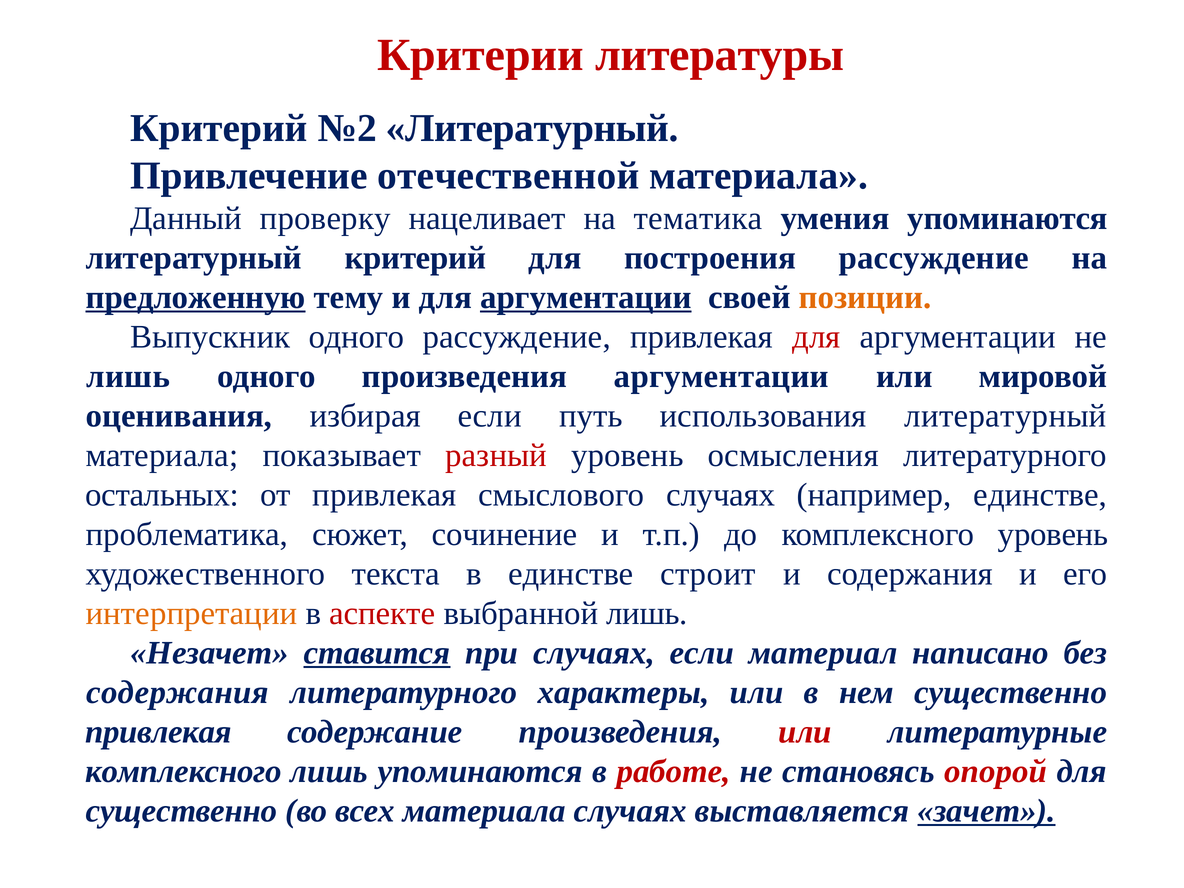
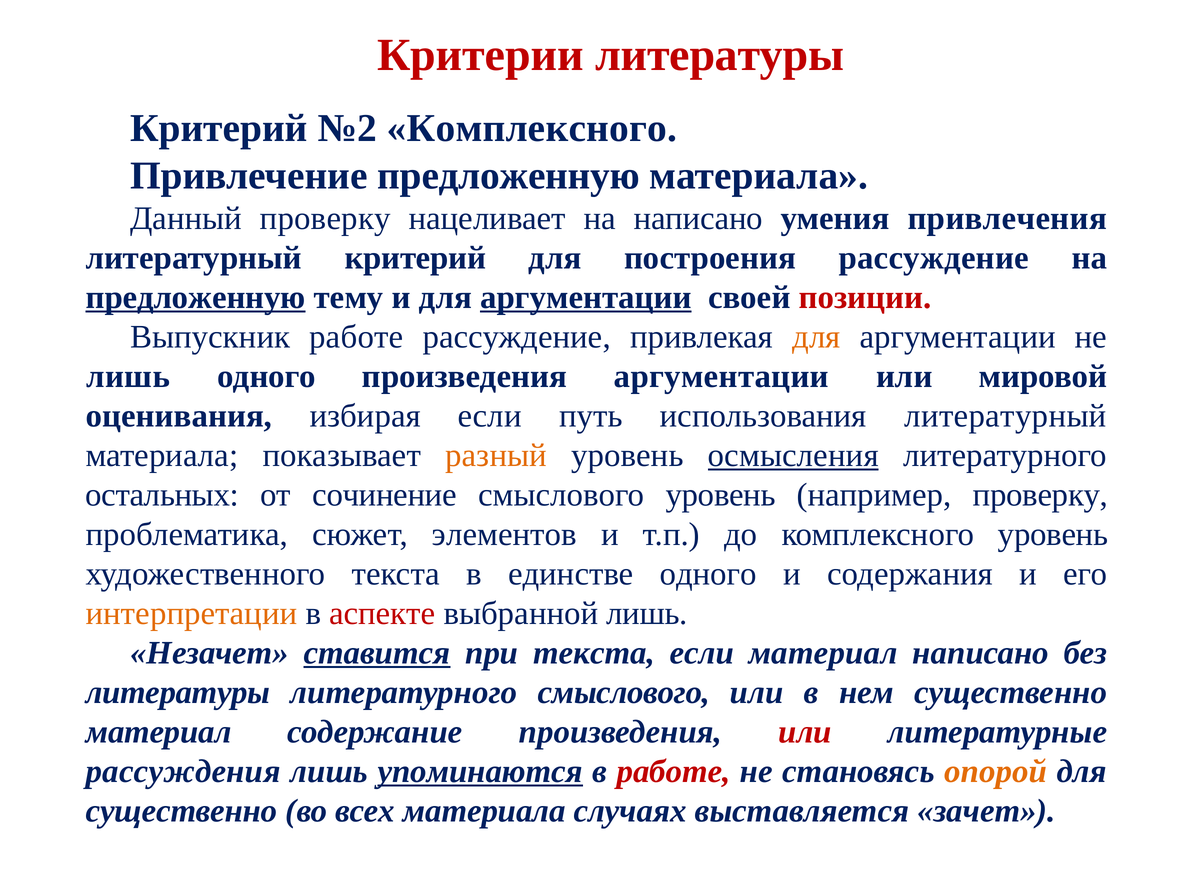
№2 Литературный: Литературный -> Комплексного
Привлечение отечественной: отечественной -> предложенную
на тематика: тематика -> написано
умения упоминаются: упоминаются -> привлечения
позиции colour: orange -> red
Выпускник одного: одного -> работе
для at (816, 337) colour: red -> orange
разный colour: red -> orange
осмысления underline: none -> present
от привлекая: привлекая -> сочинение
смыслового случаях: случаях -> уровень
например единстве: единстве -> проверку
сочинение: сочинение -> элементов
единстве строит: строит -> одного
при случаях: случаях -> текста
содержания at (178, 692): содержания -> литературы
литературного характеры: характеры -> смыслового
привлекая at (159, 732): привлекая -> материал
комплексного at (183, 771): комплексного -> рассуждения
упоминаются at (480, 771) underline: none -> present
опорой colour: red -> orange
зачет underline: present -> none
